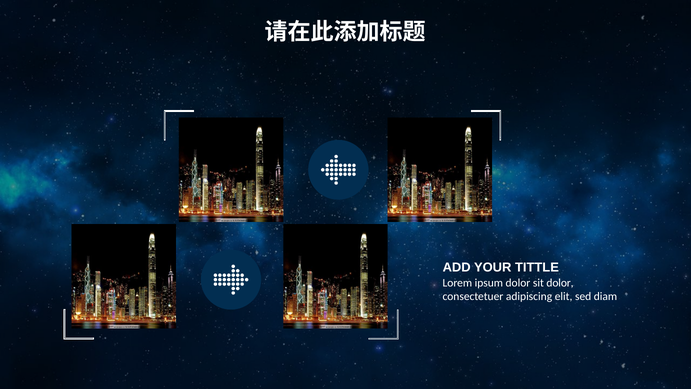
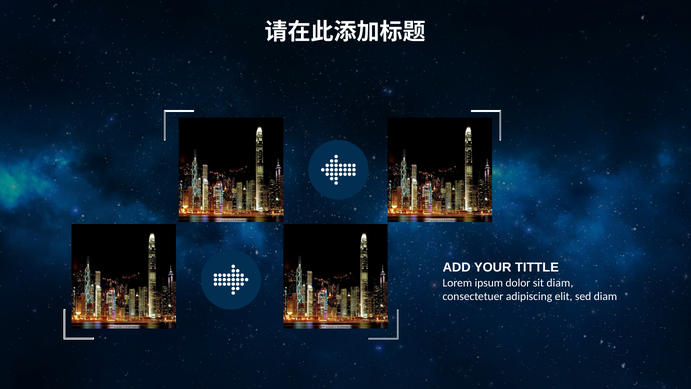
sit dolor: dolor -> diam
